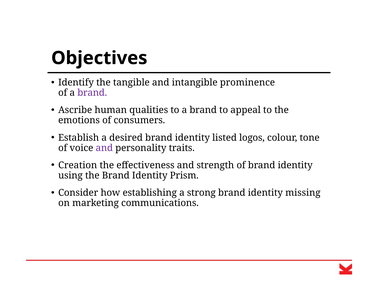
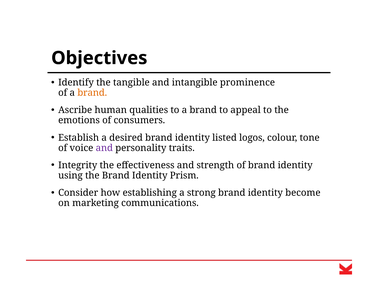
brand at (92, 93) colour: purple -> orange
Creation: Creation -> Integrity
missing: missing -> become
